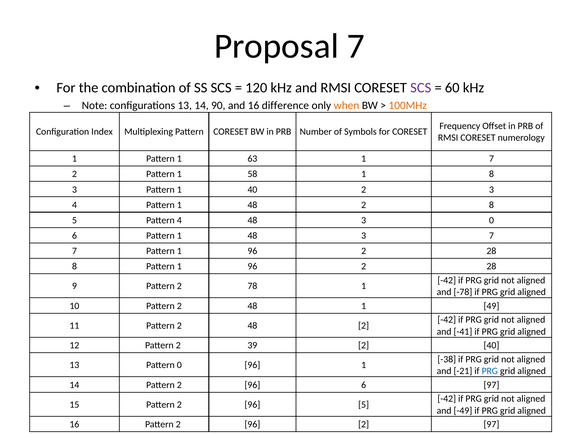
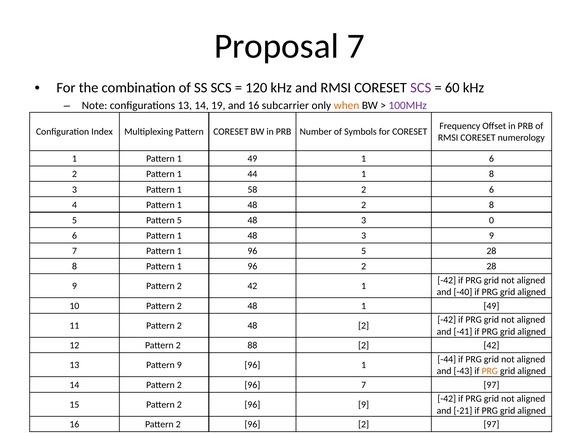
90: 90 -> 19
difference: difference -> subcarrier
100MHz colour: orange -> purple
Pattern 1 63: 63 -> 49
1 7: 7 -> 6
58: 58 -> 44
1 40: 40 -> 58
2 3: 3 -> 6
Pattern 4: 4 -> 5
3 7: 7 -> 9
2 at (364, 251): 2 -> 5
Pattern 2 78: 78 -> 42
-78: -78 -> -40
39: 39 -> 88
40 at (491, 346): 40 -> 42
-38: -38 -> -44
Pattern 0: 0 -> 9
-21: -21 -> -43
PRG at (490, 371) colour: blue -> orange
96 6: 6 -> 7
96 5: 5 -> 9
-49: -49 -> -21
